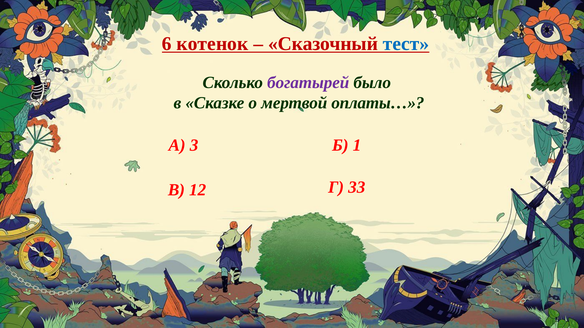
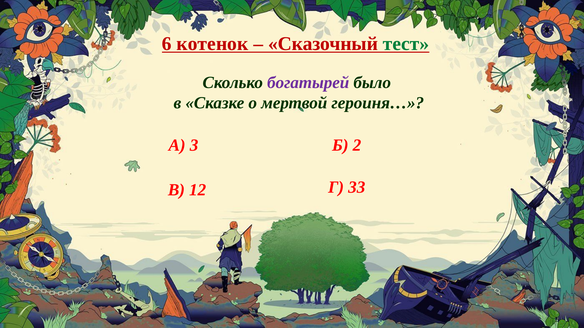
тест colour: blue -> green
оплаты…: оплаты… -> героиня…
1: 1 -> 2
